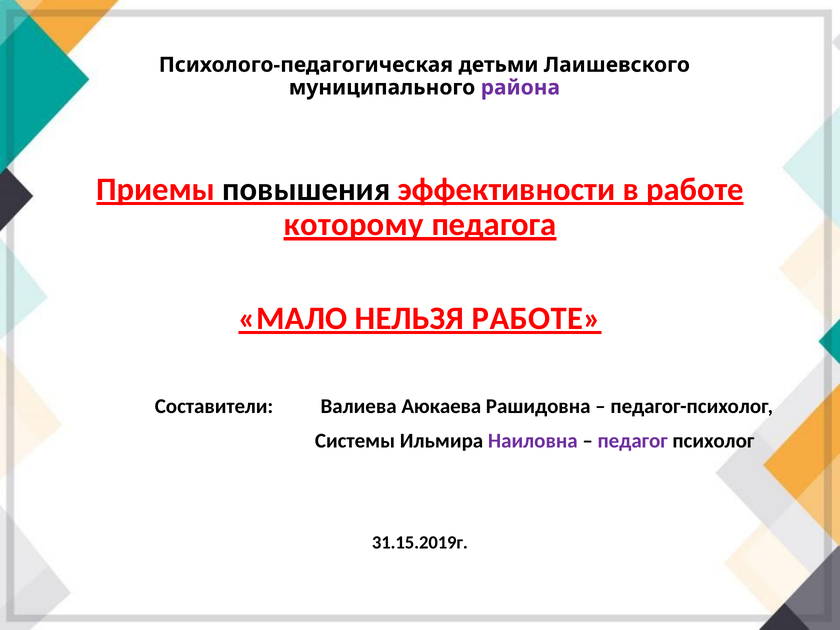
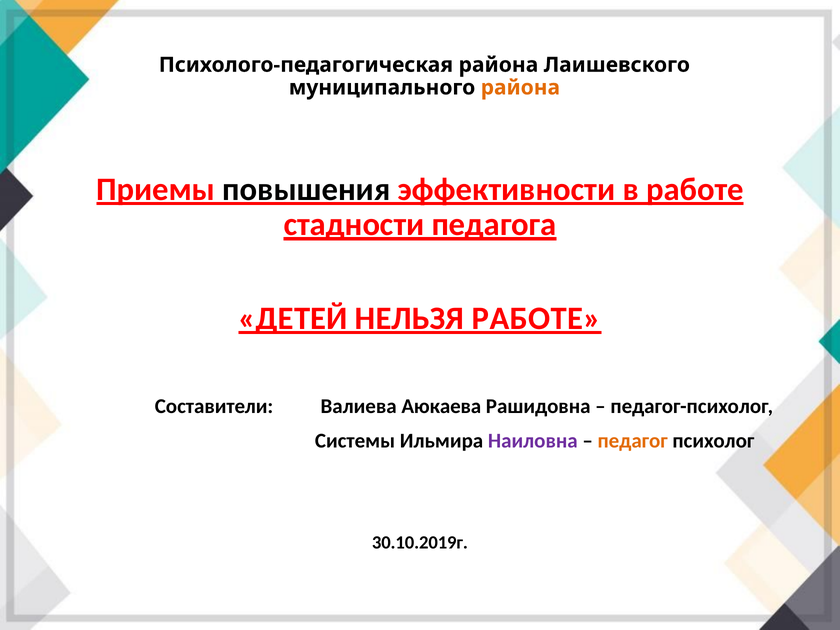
Психолого-педагогическая детьми: детьми -> района
района at (520, 88) colour: purple -> orange
которому: которому -> стадности
МАЛО: МАЛО -> ДЕТЕЙ
педагог colour: purple -> orange
31.15.2019г: 31.15.2019г -> 30.10.2019г
